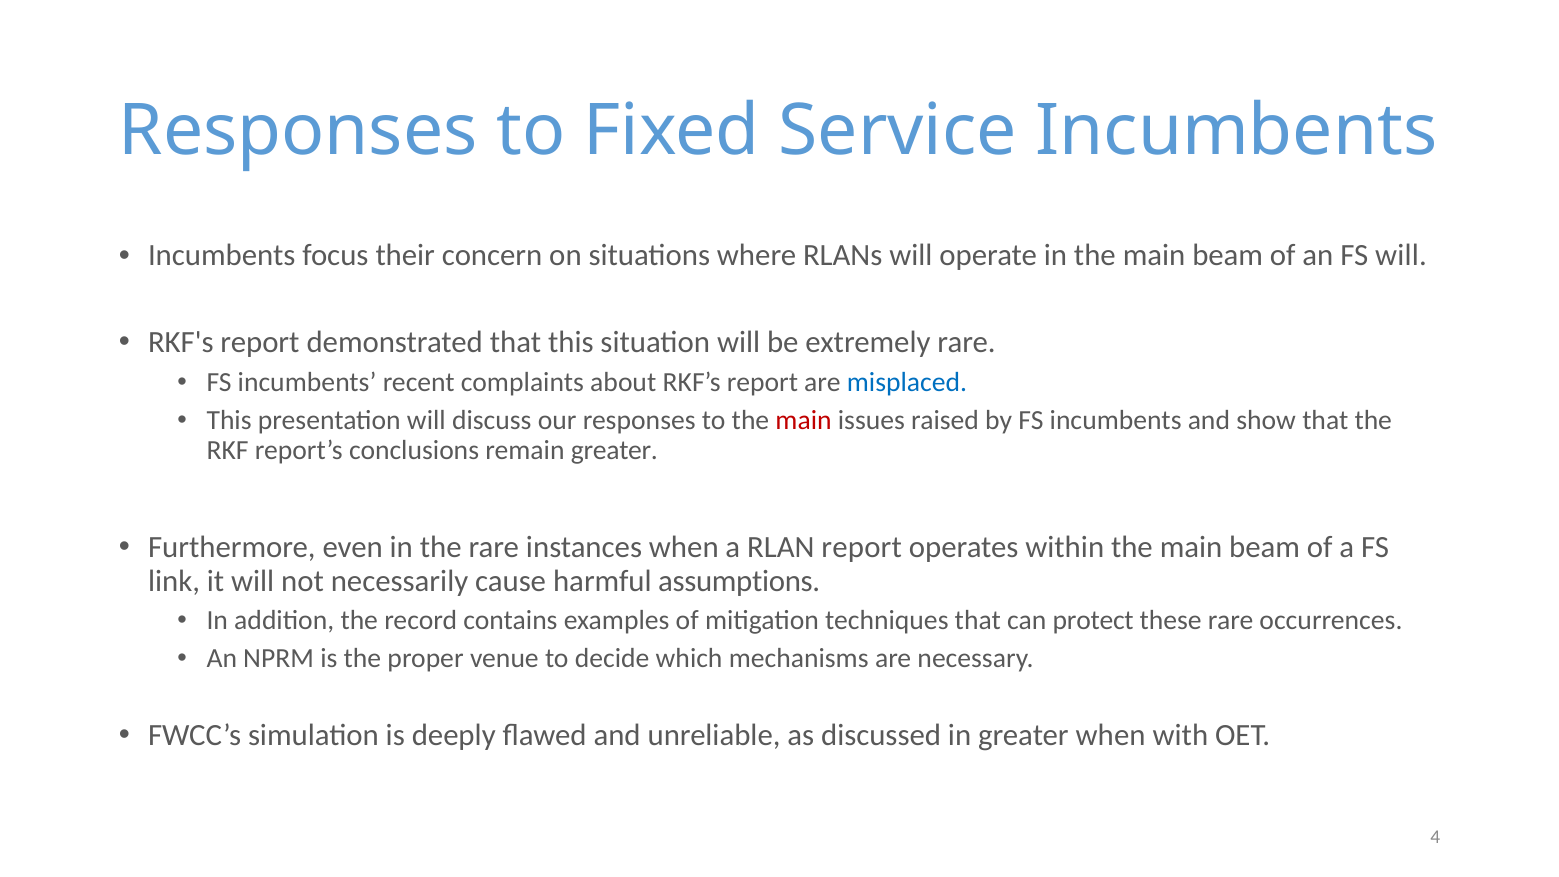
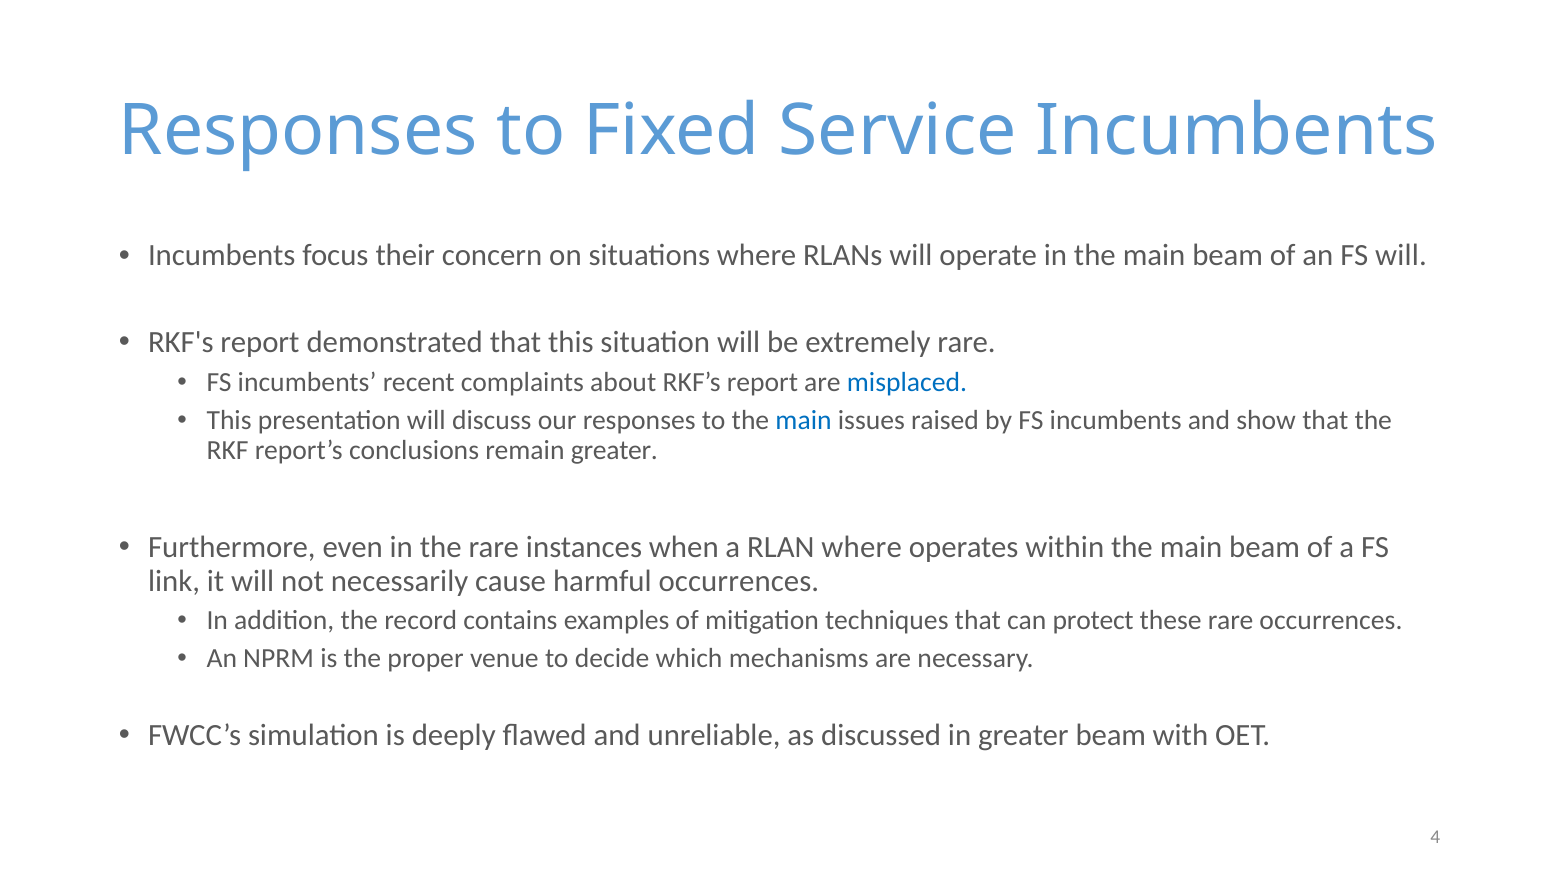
main at (804, 420) colour: red -> blue
RLAN report: report -> where
harmful assumptions: assumptions -> occurrences
greater when: when -> beam
